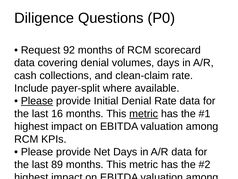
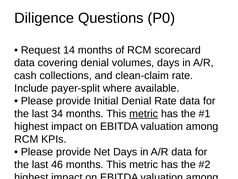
92: 92 -> 14
Please at (37, 101) underline: present -> none
16: 16 -> 34
89: 89 -> 46
